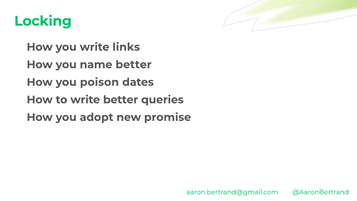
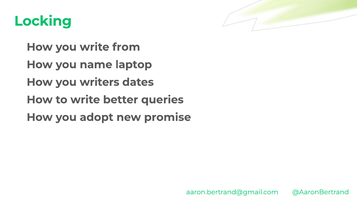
links: links -> from
name better: better -> laptop
poison: poison -> writers
